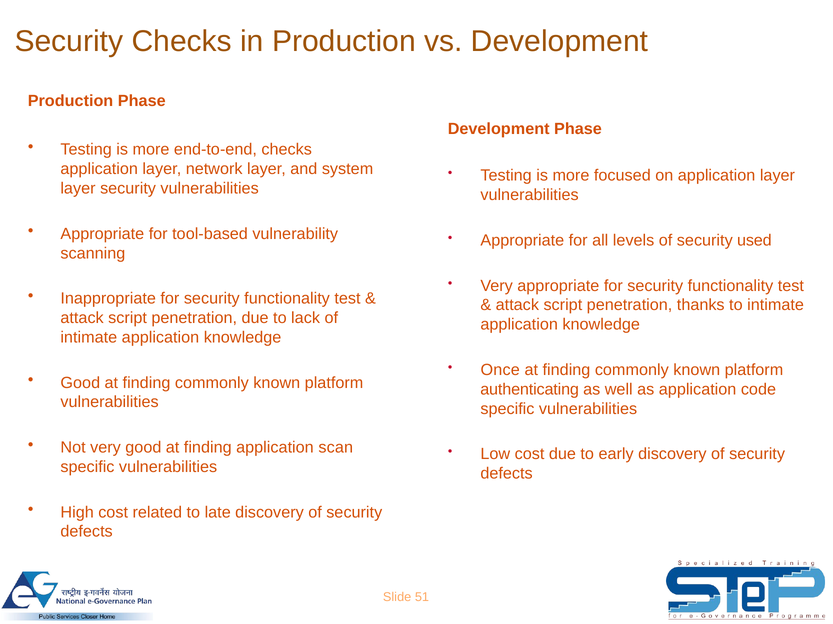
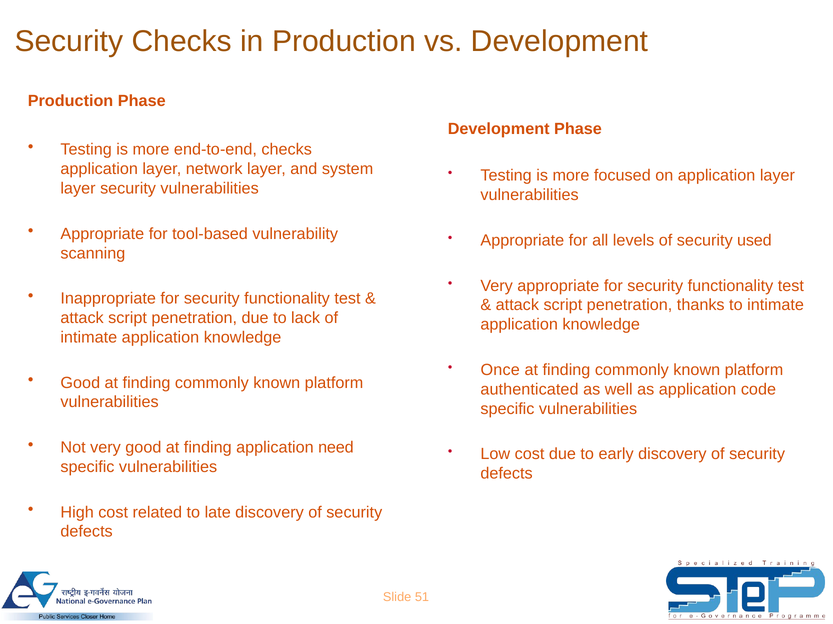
authenticating: authenticating -> authenticated
scan: scan -> need
